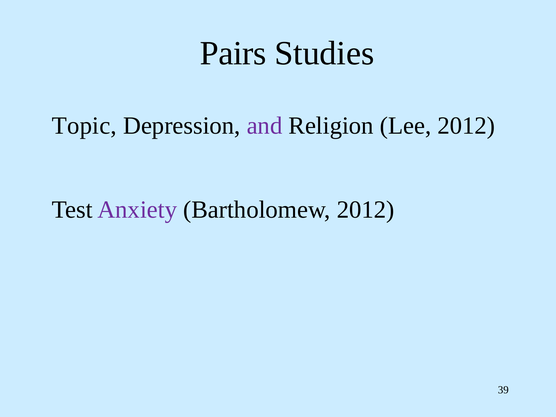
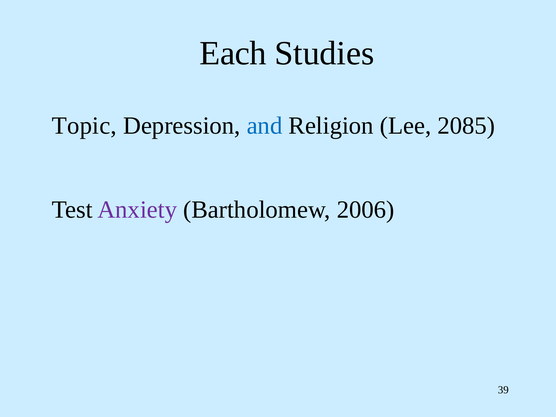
Pairs: Pairs -> Each
and colour: purple -> blue
Lee 2012: 2012 -> 2085
Bartholomew 2012: 2012 -> 2006
